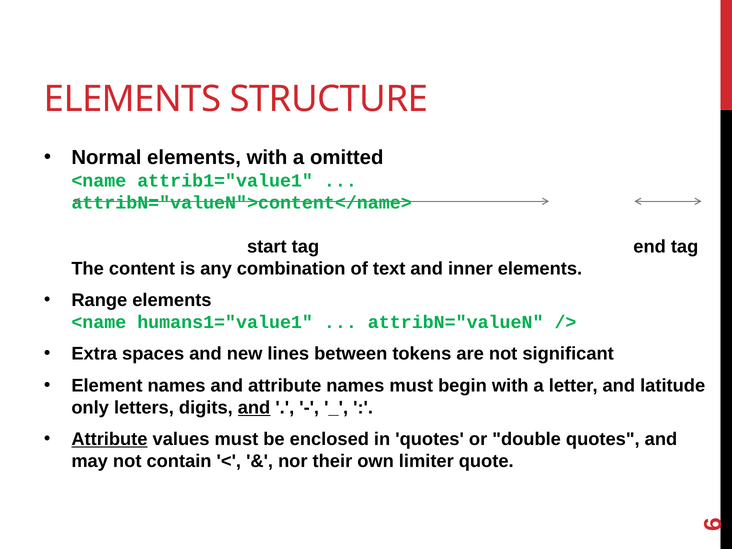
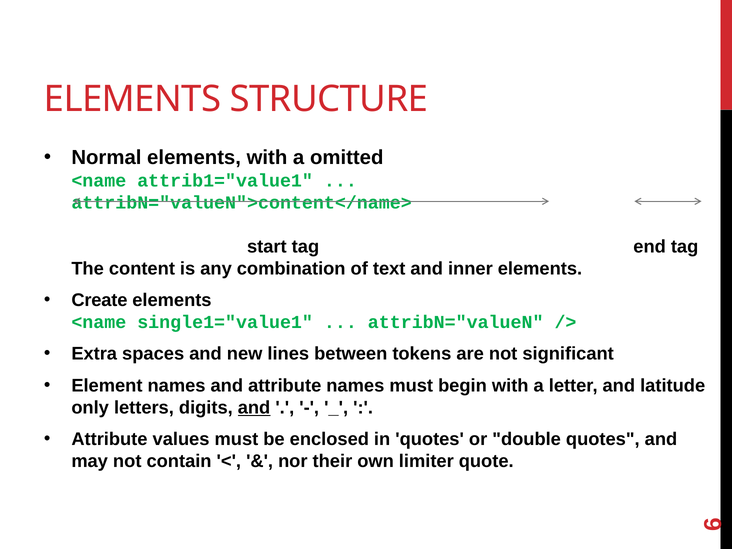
Range: Range -> Create
humans1="value1: humans1="value1 -> single1="value1
Attribute at (109, 439) underline: present -> none
